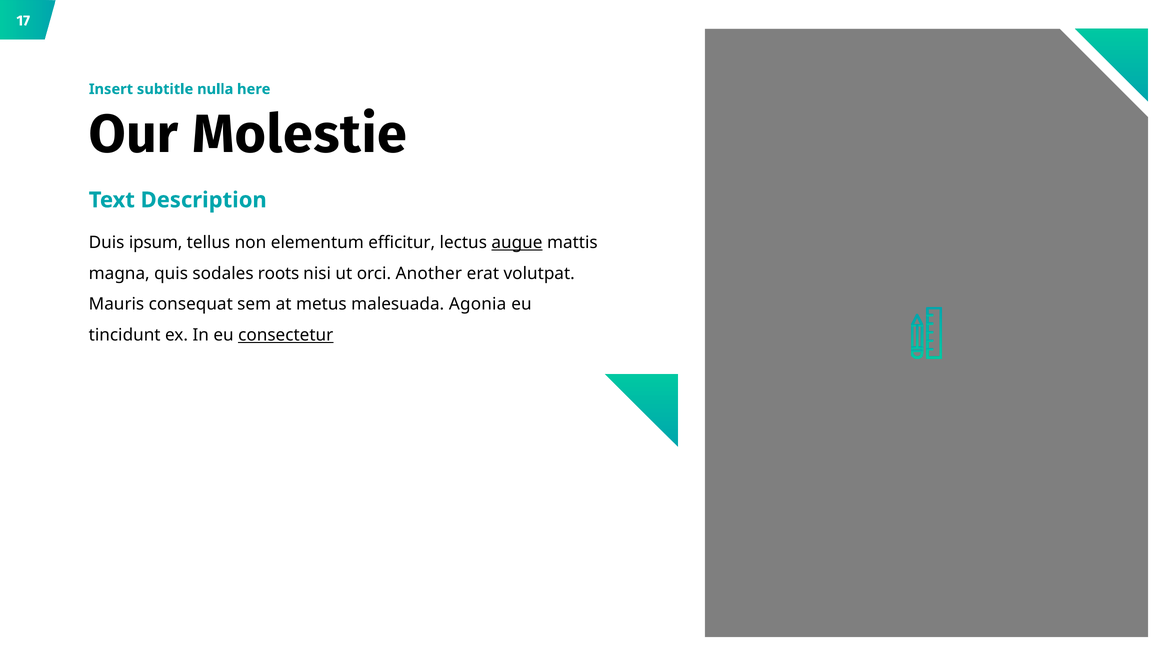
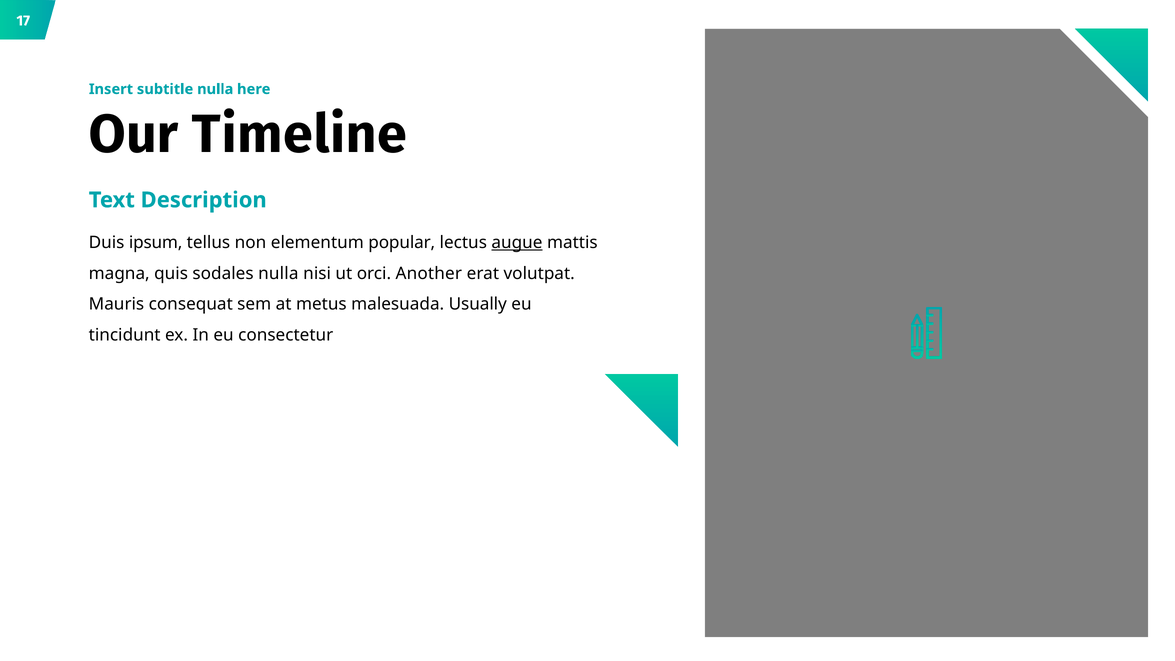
Molestie: Molestie -> Timeline
efficitur: efficitur -> popular
sodales roots: roots -> nulla
Agonia: Agonia -> Usually
consectetur underline: present -> none
